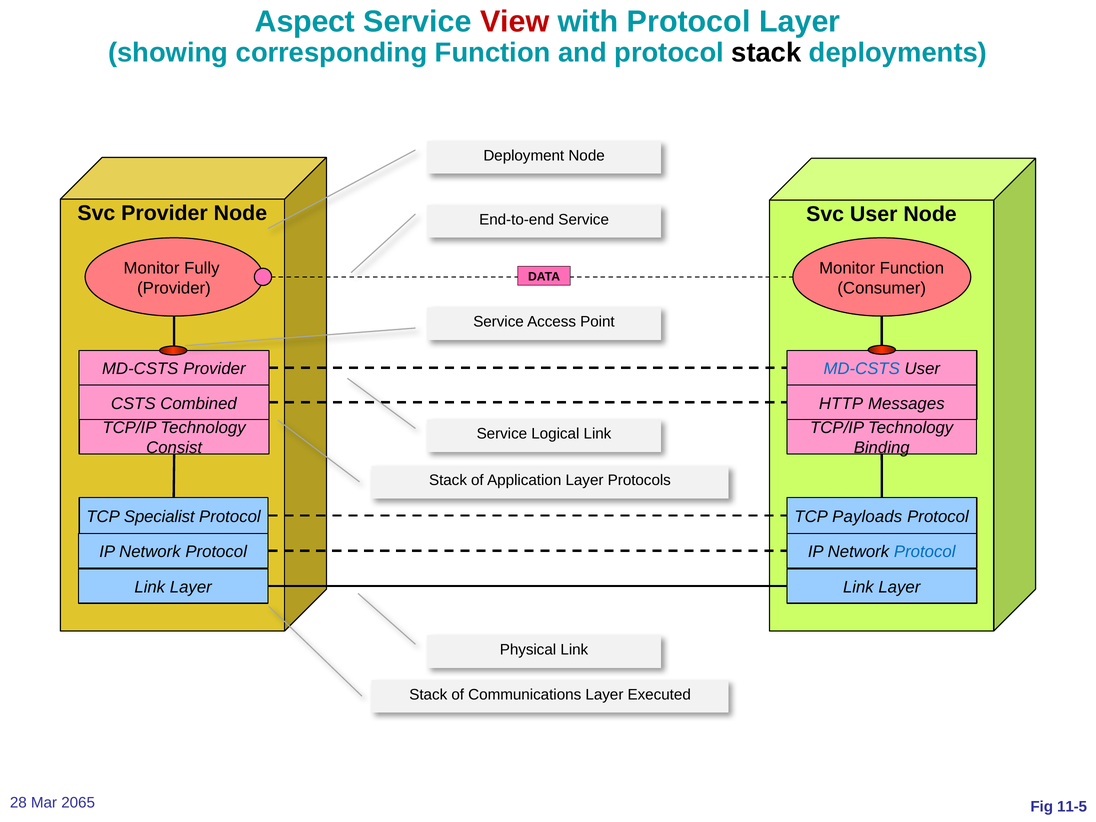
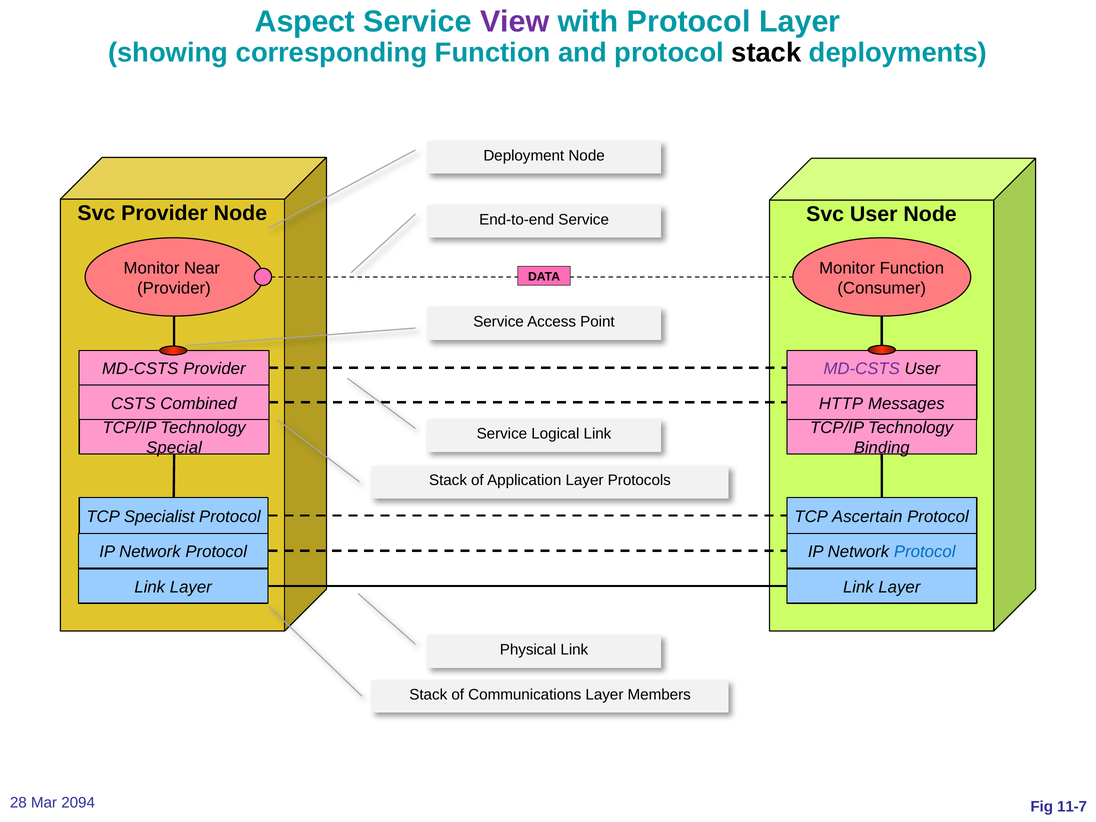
View colour: red -> purple
Fully: Fully -> Near
MD-CSTS at (862, 369) colour: blue -> purple
Consist: Consist -> Special
Payloads: Payloads -> Ascertain
Executed: Executed -> Members
2065: 2065 -> 2094
11-5: 11-5 -> 11-7
